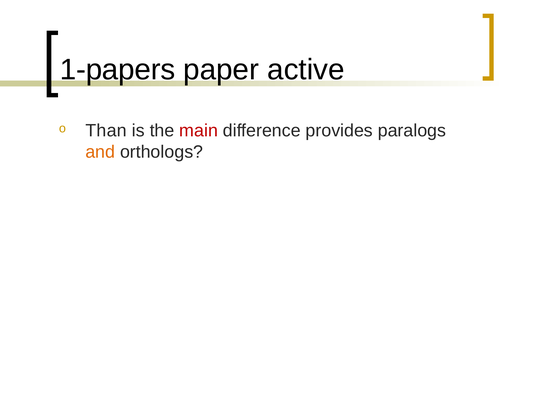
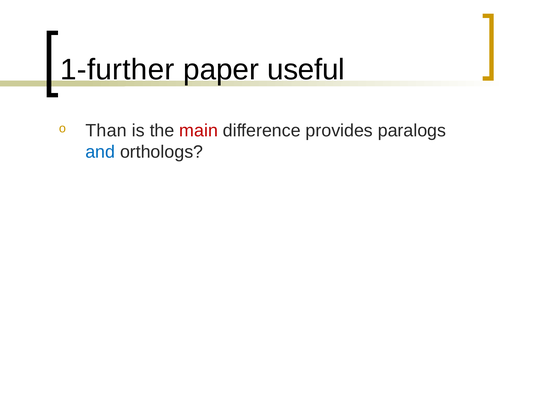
1-papers: 1-papers -> 1-further
active: active -> useful
and colour: orange -> blue
